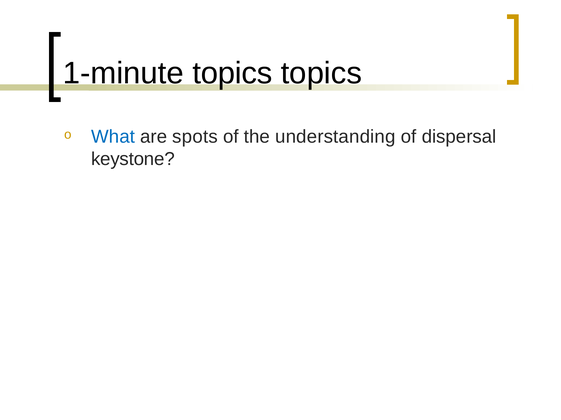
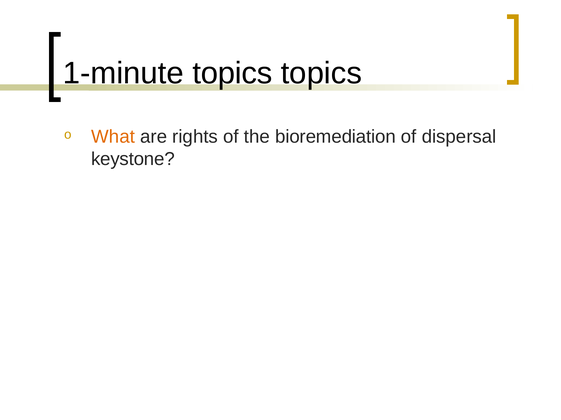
What colour: blue -> orange
spots: spots -> rights
understanding: understanding -> bioremediation
